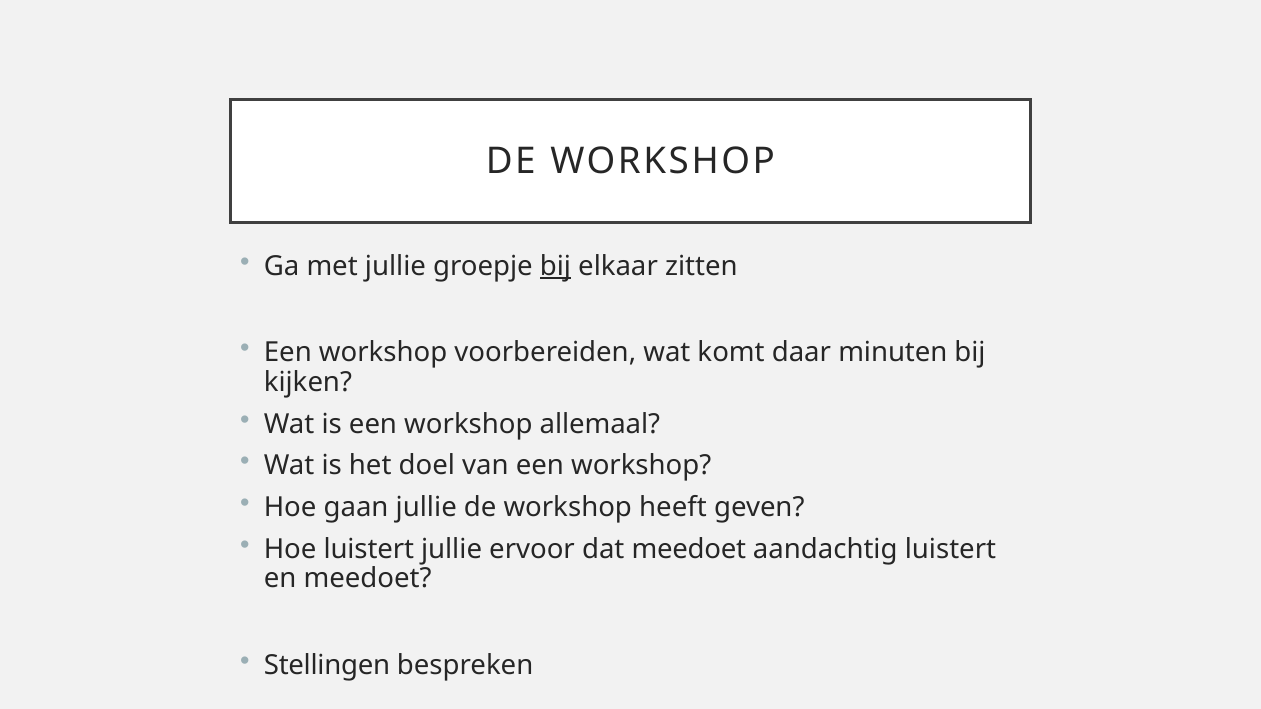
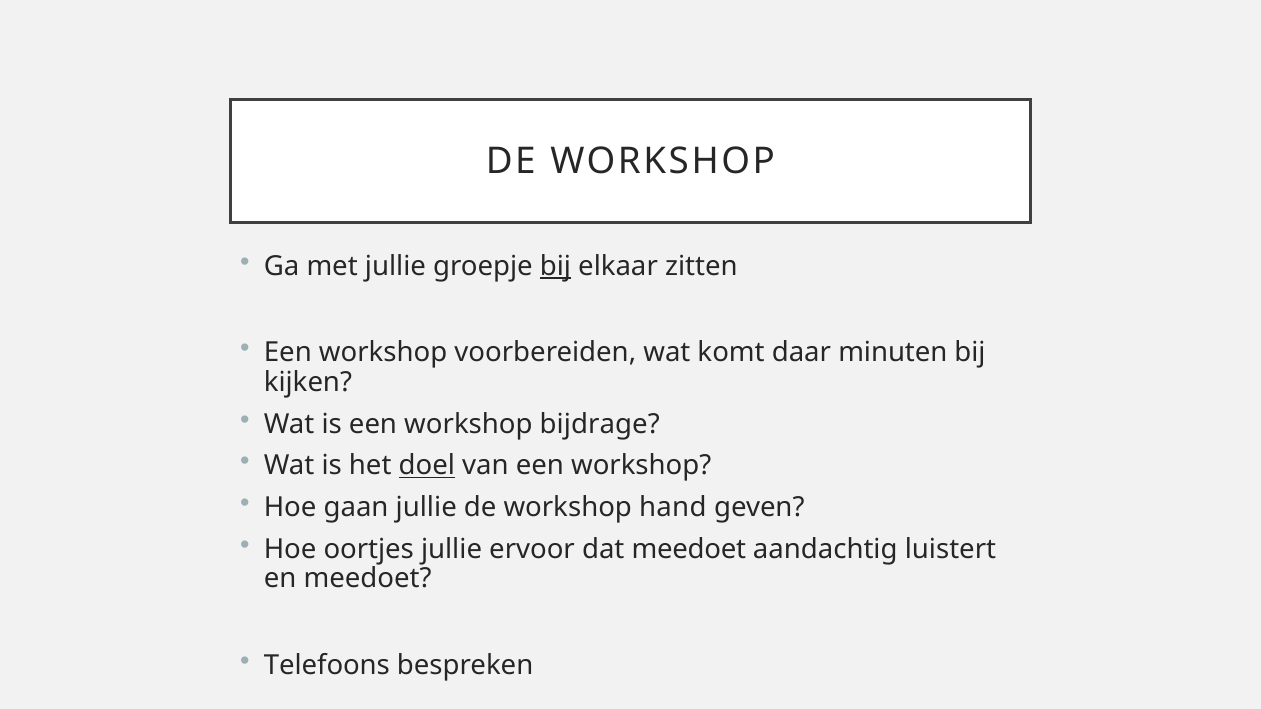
allemaal: allemaal -> bijdrage
doel underline: none -> present
heeft: heeft -> hand
Hoe luistert: luistert -> oortjes
Stellingen: Stellingen -> Telefoons
